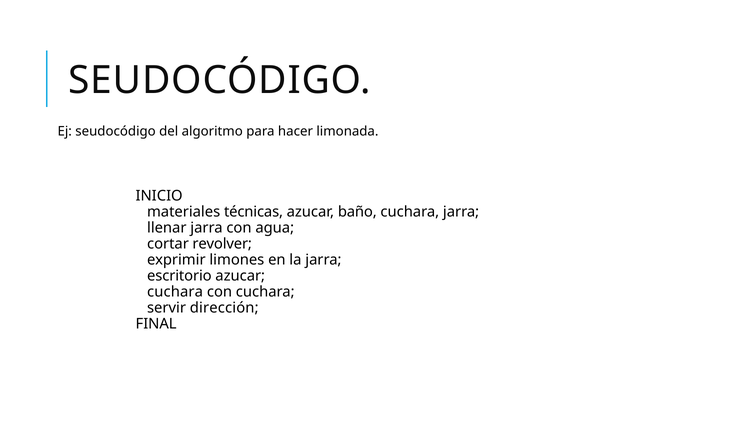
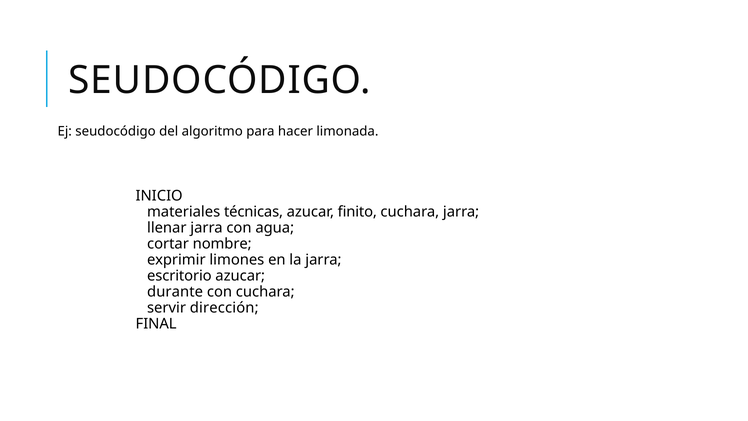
baño: baño -> finito
revolver: revolver -> nombre
cuchara at (175, 292): cuchara -> durante
